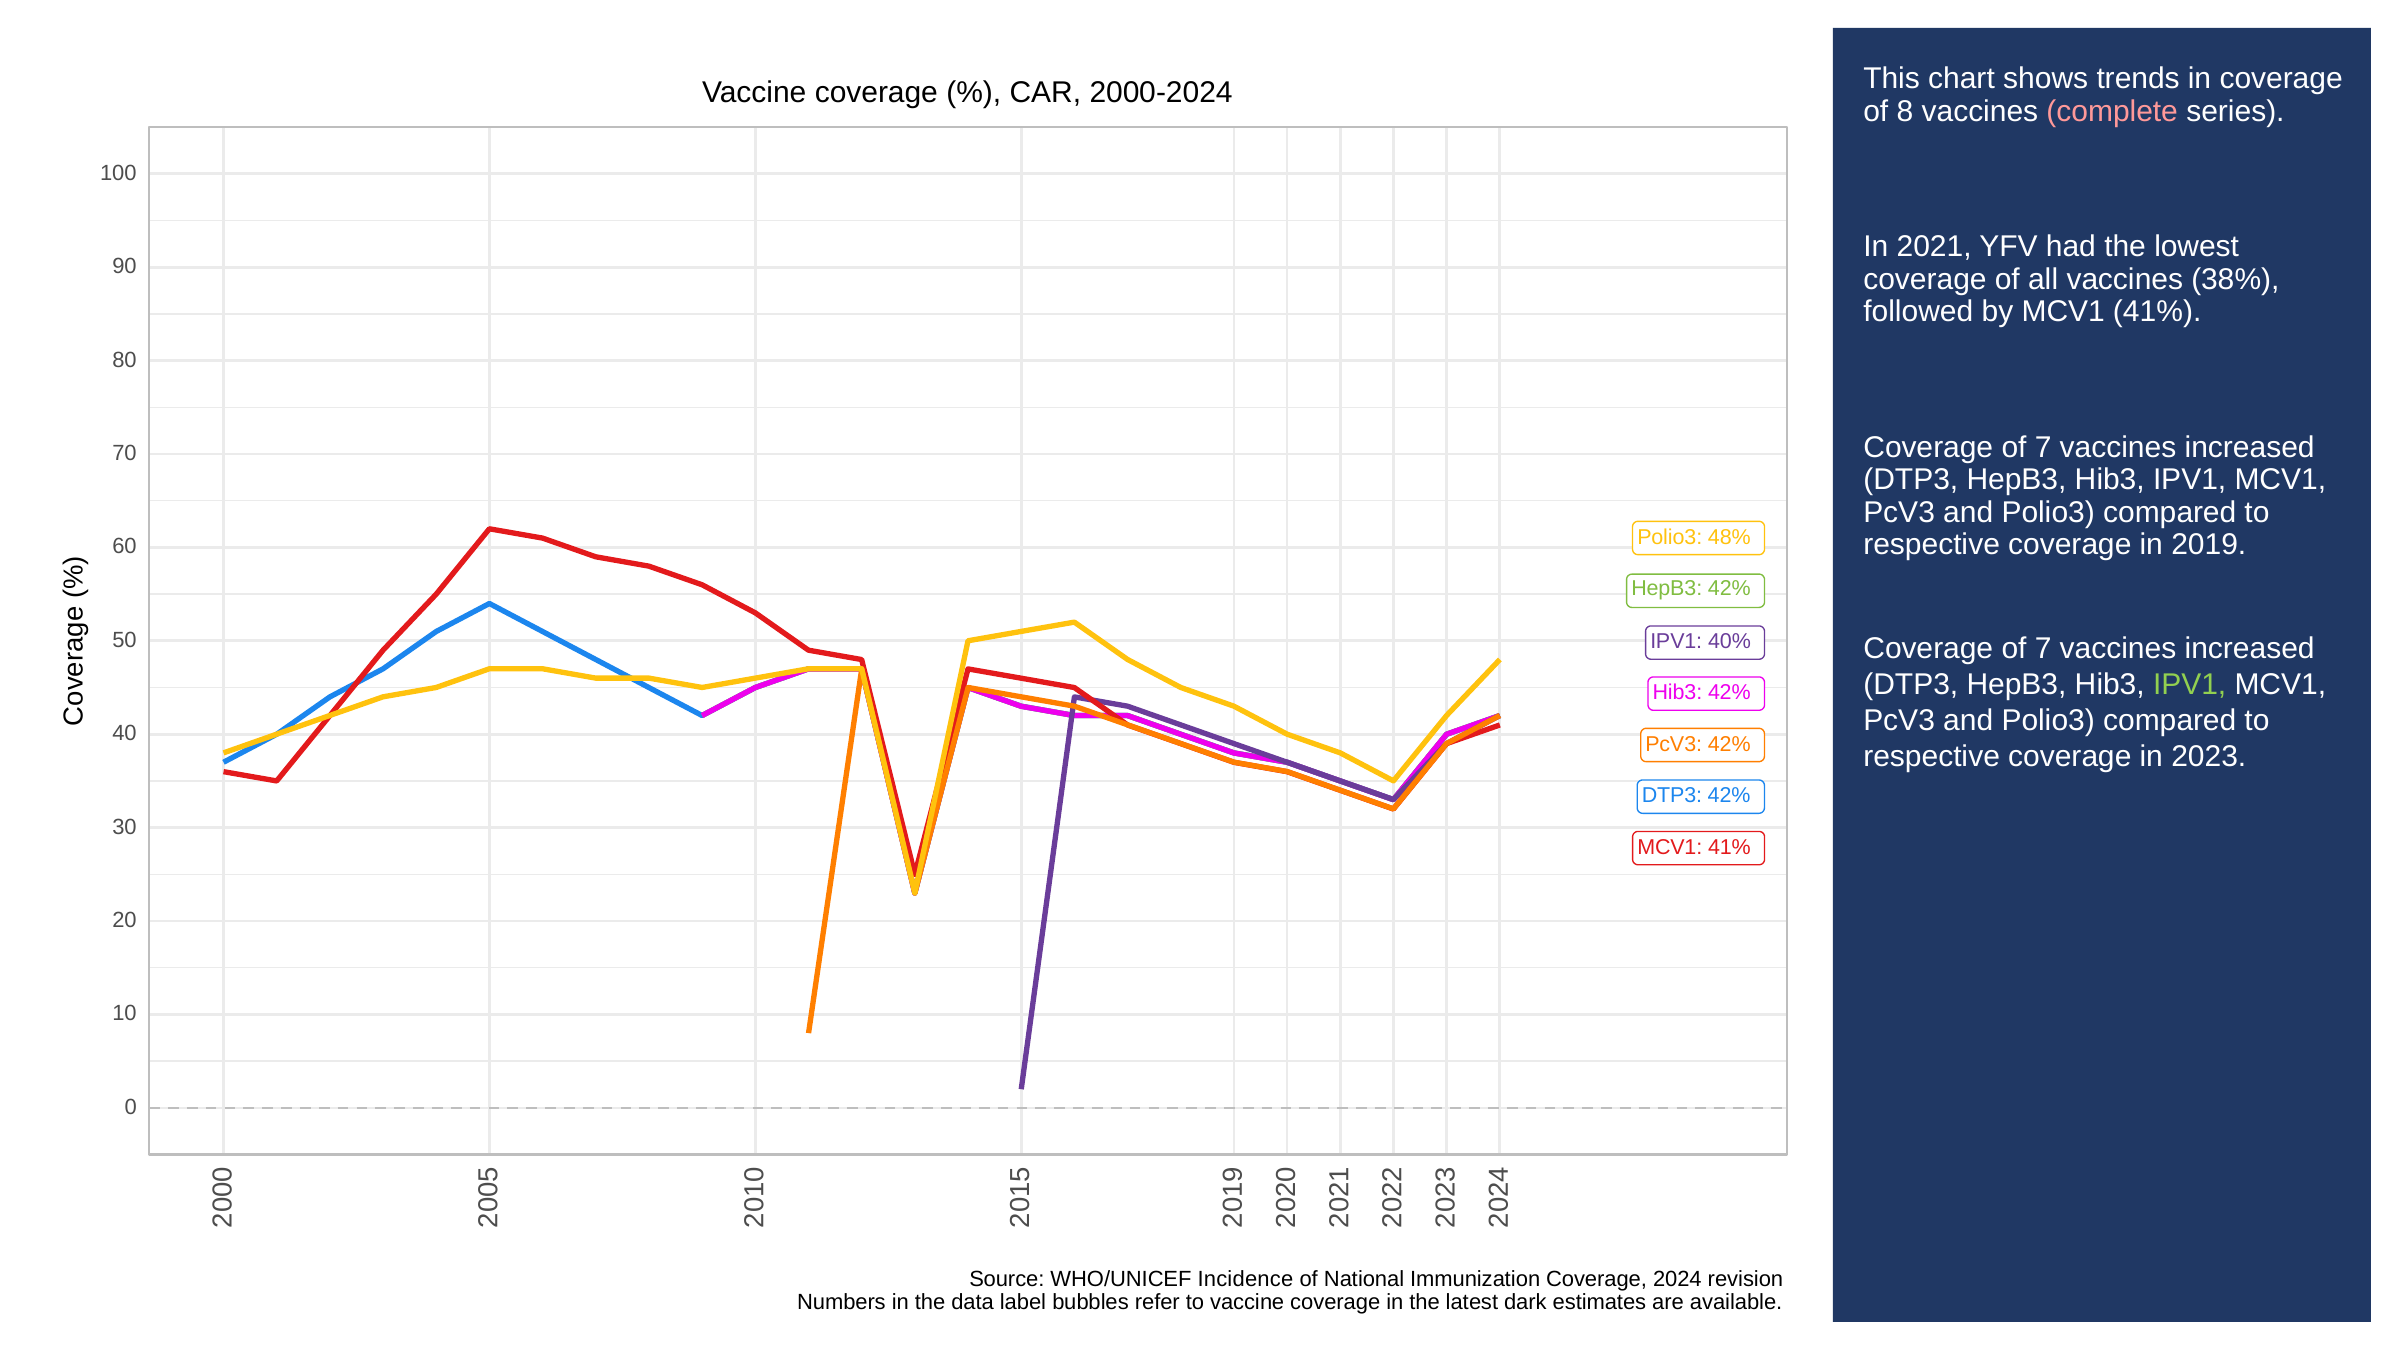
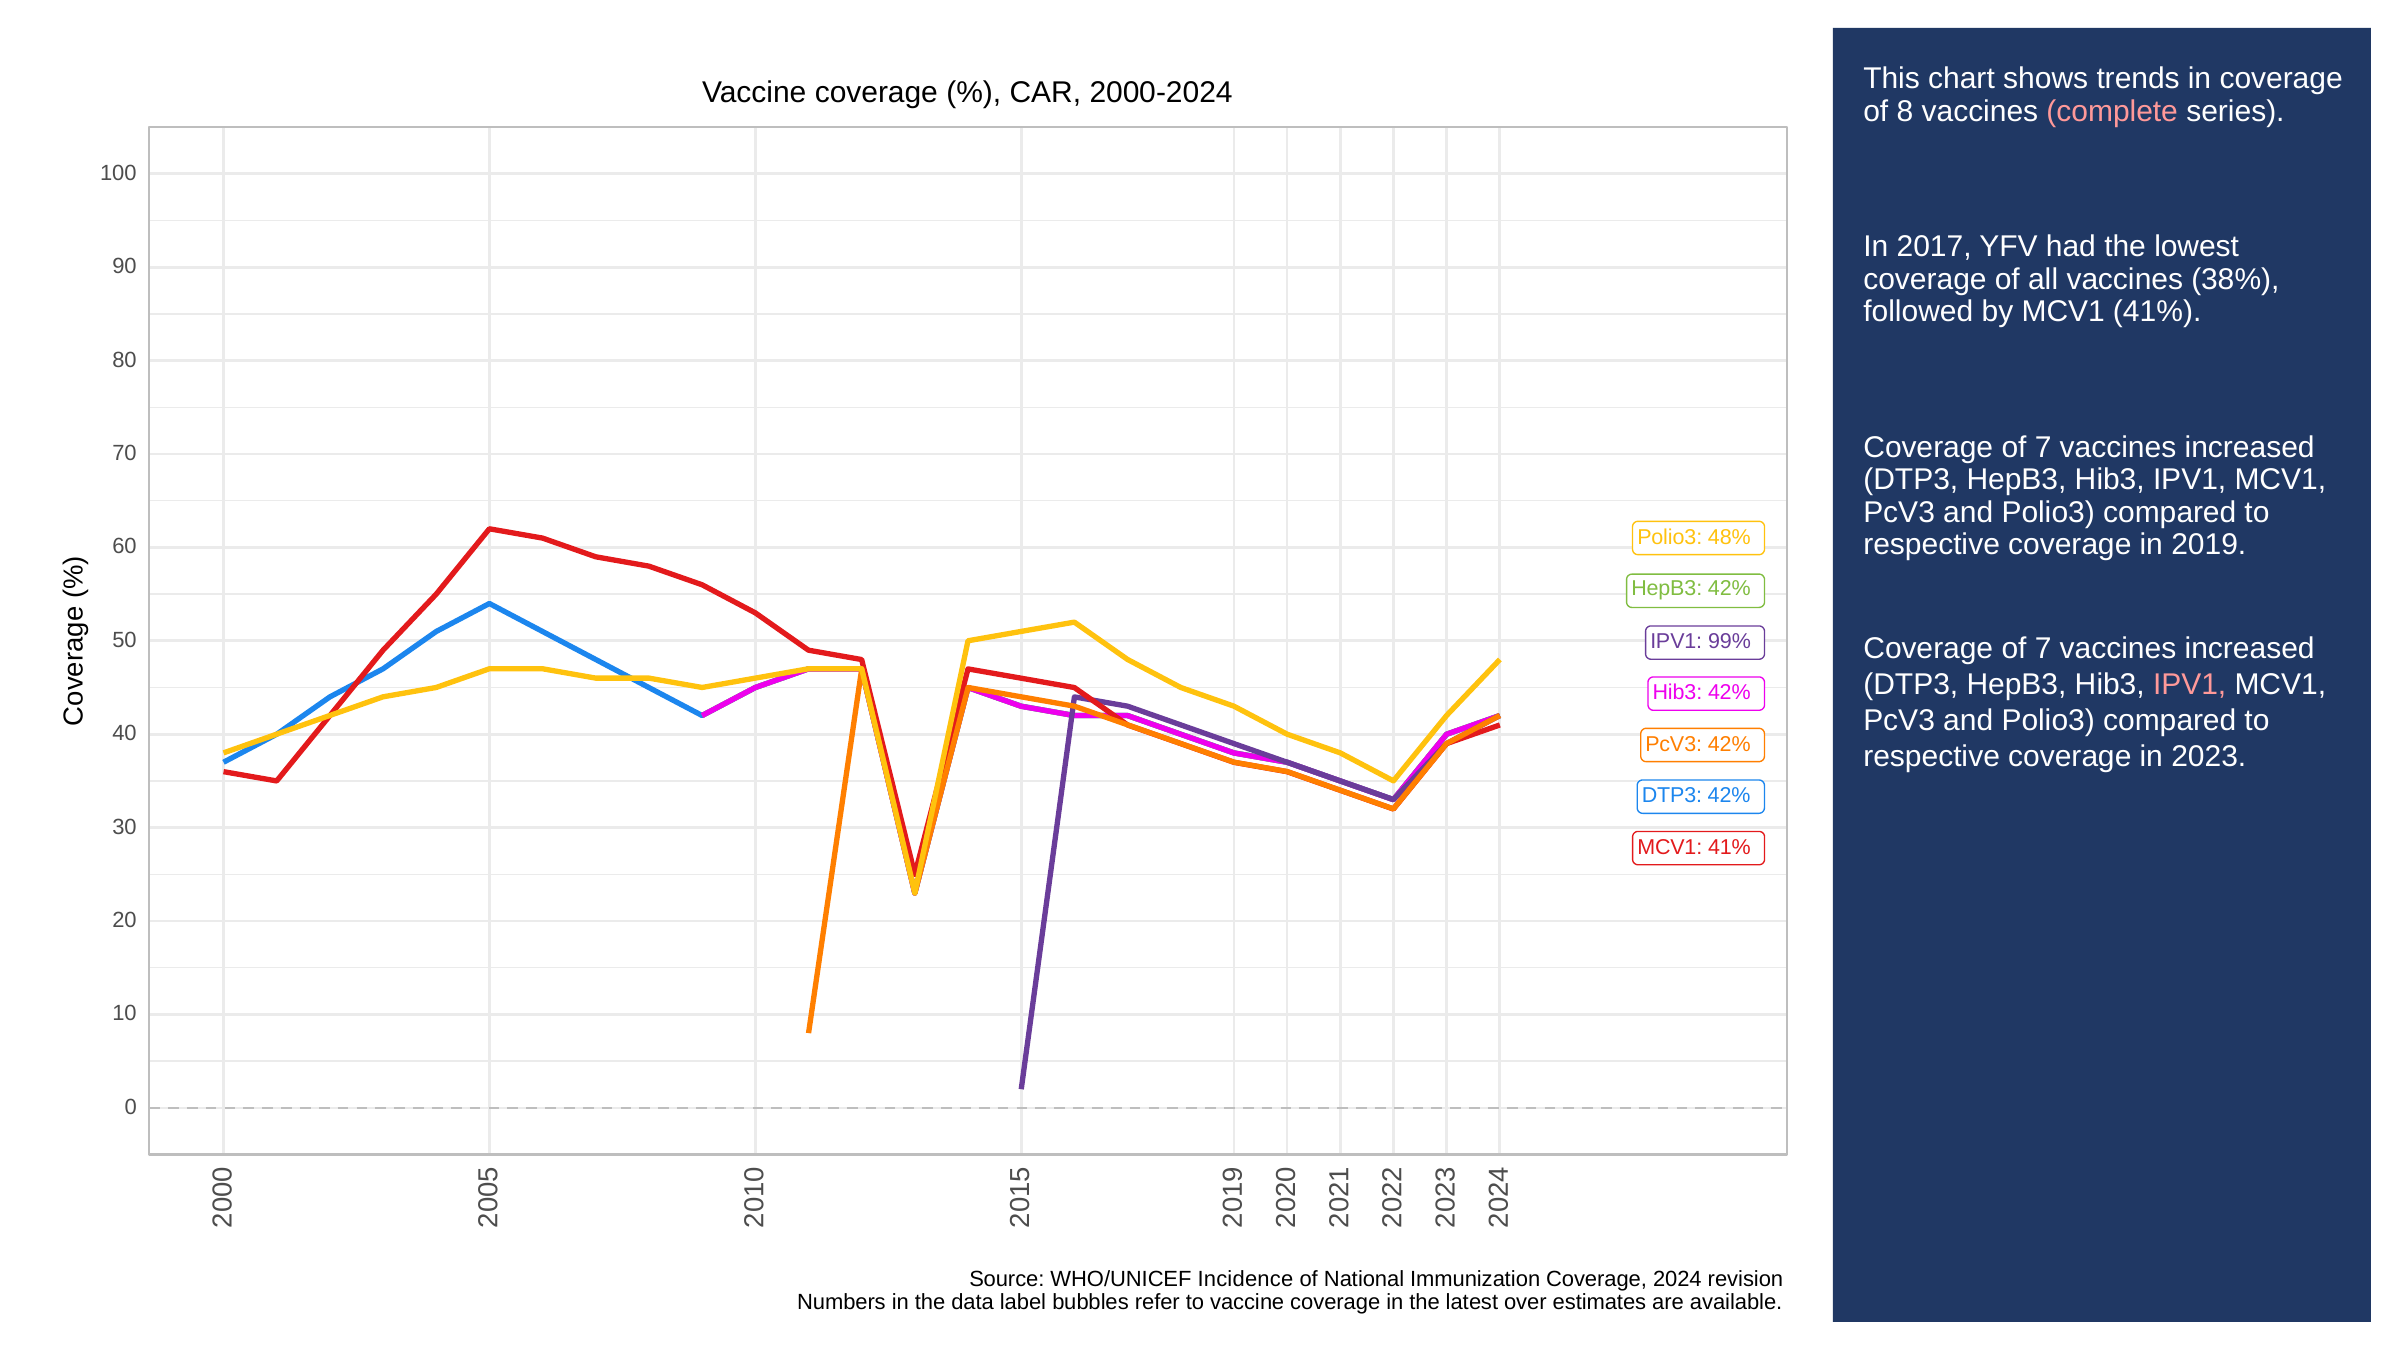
2021: 2021 -> 2017
40%: 40% -> 99%
IPV1 at (2190, 685) colour: light green -> pink
dark: dark -> over
